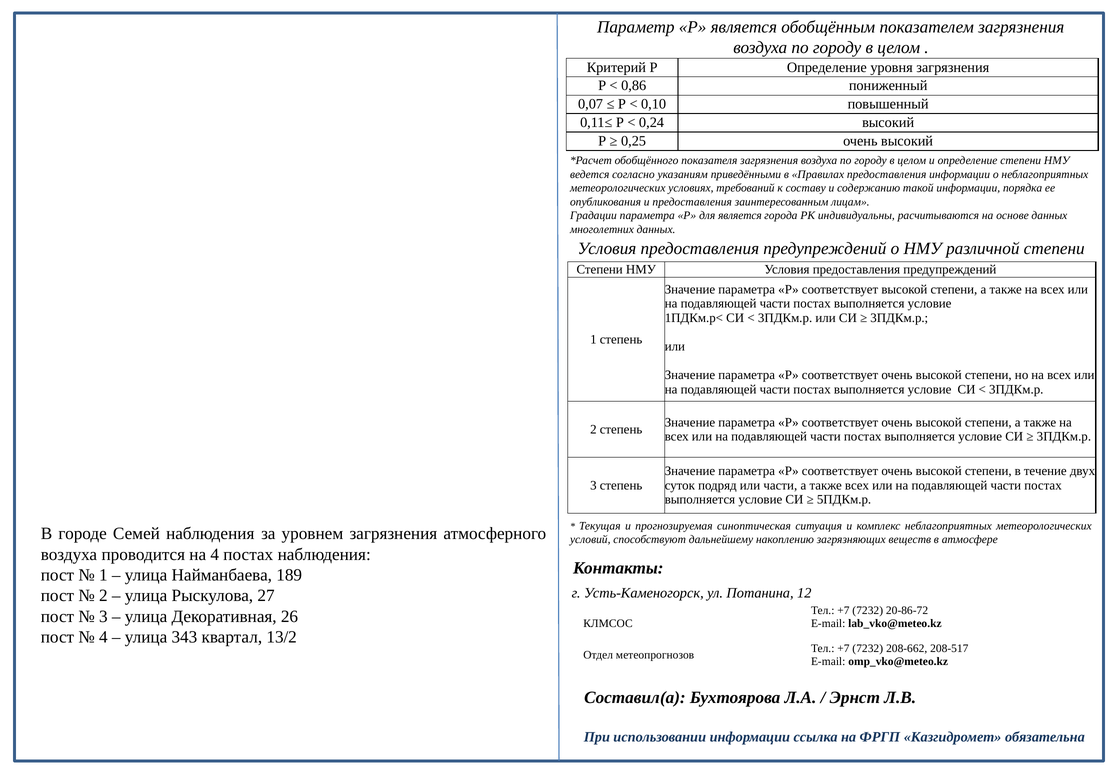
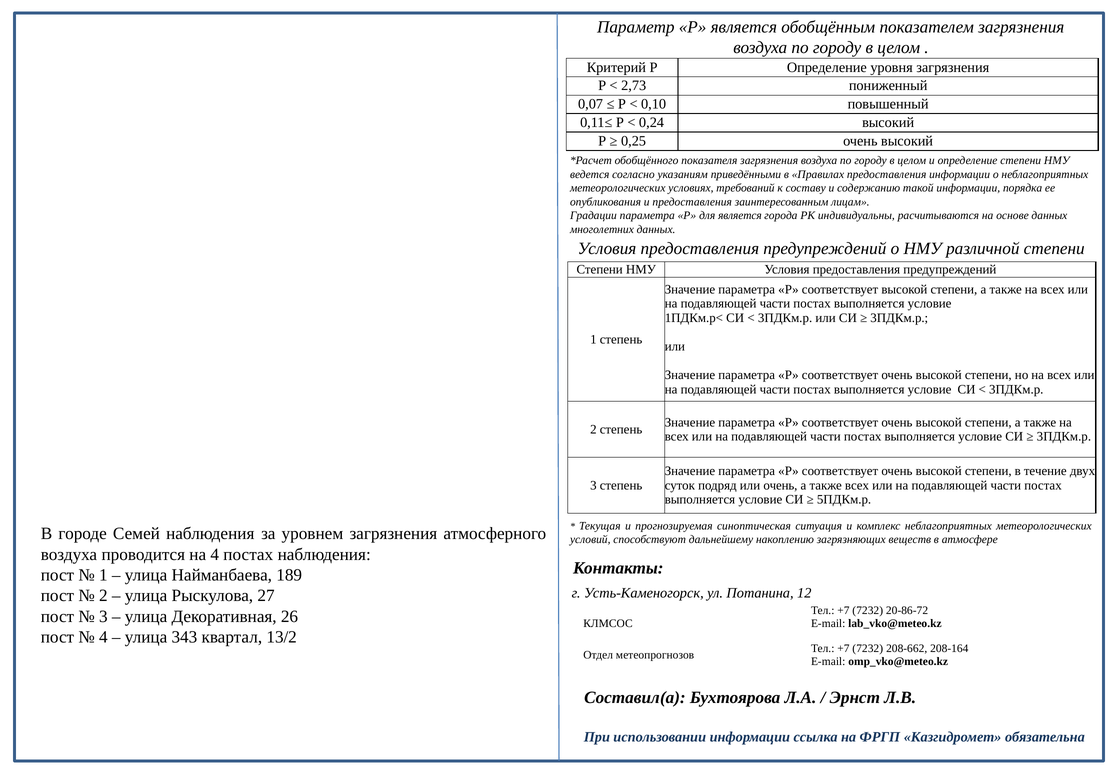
0,86: 0,86 -> 2,73
или части: части -> очень
208-517: 208-517 -> 208-164
